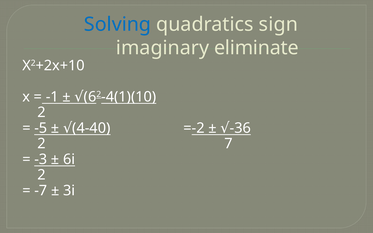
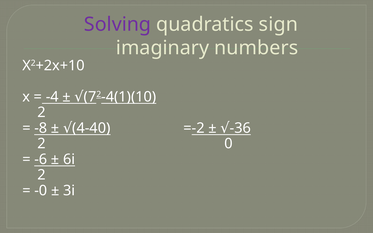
Solving colour: blue -> purple
eliminate: eliminate -> numbers
-1: -1 -> -4
6: 6 -> 7
-5: -5 -> -8
7: 7 -> 0
-3: -3 -> -6
-7: -7 -> -0
